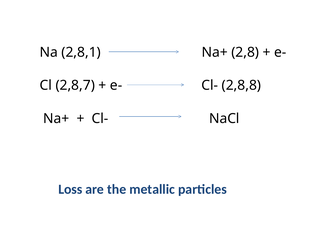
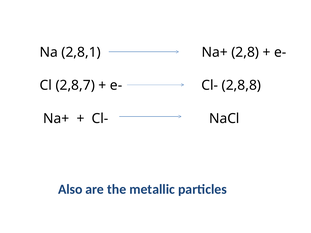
Loss: Loss -> Also
